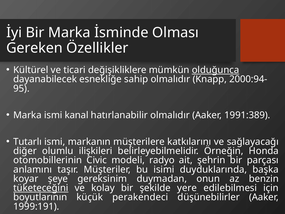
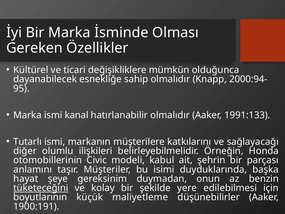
olduğunca underline: present -> none
1991:389: 1991:389 -> 1991:133
radyo: radyo -> kabul
koyar: koyar -> hayat
perakendeci: perakendeci -> maliyetleme
1999:191: 1999:191 -> 1900:191
